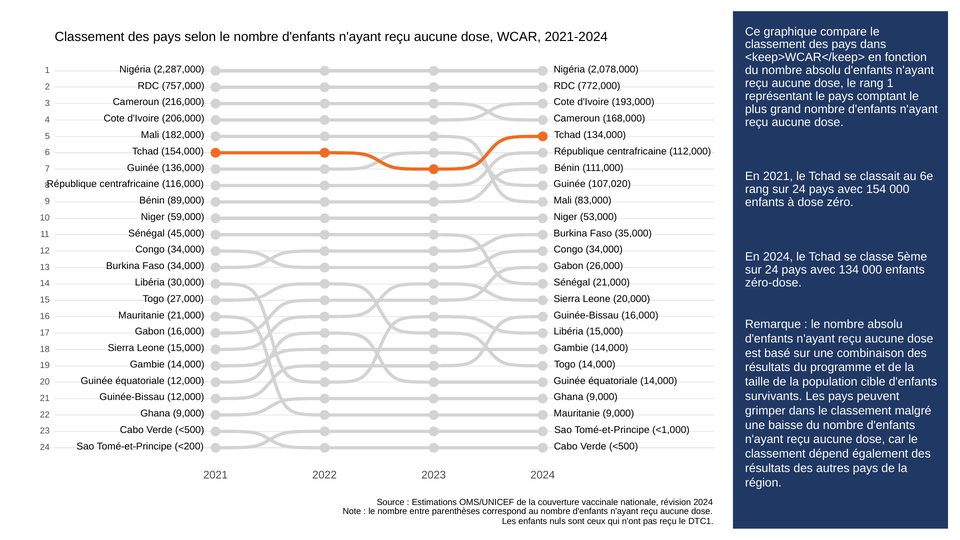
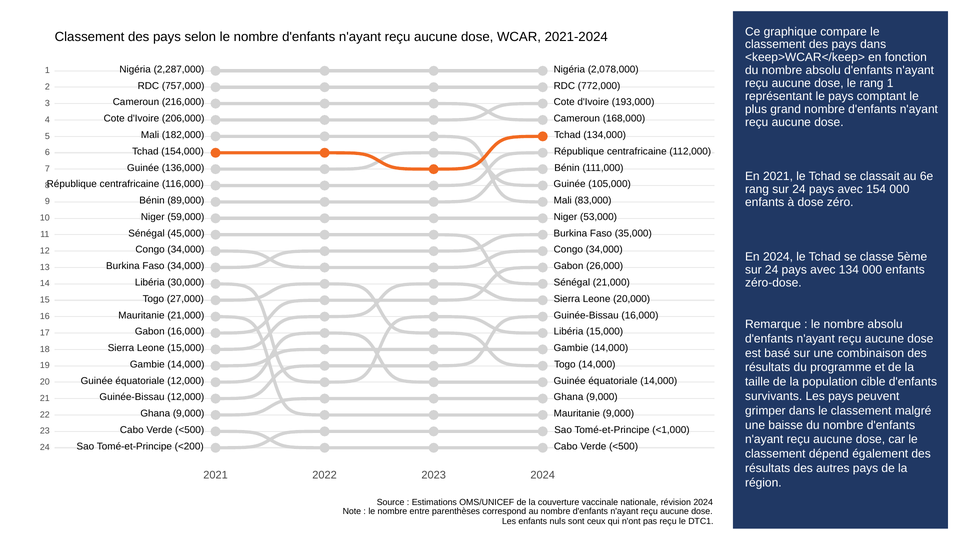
107,020: 107,020 -> 105,000
